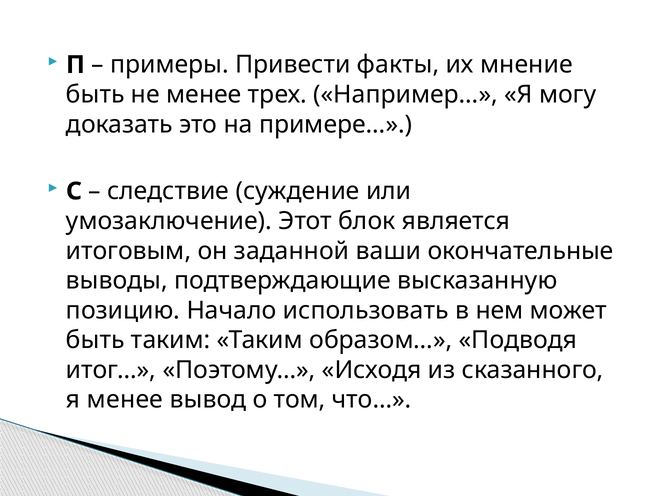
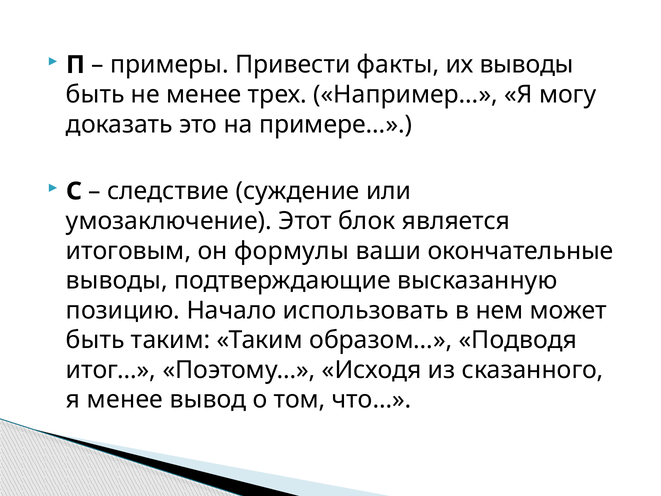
их мнение: мнение -> выводы
заданной: заданной -> формулы
